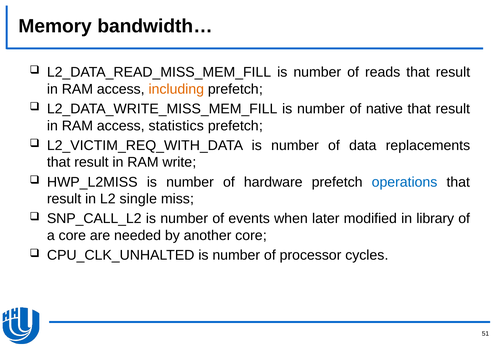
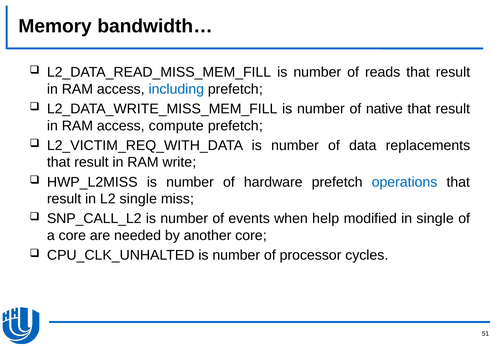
including colour: orange -> blue
statistics: statistics -> compute
later: later -> help
in library: library -> single
